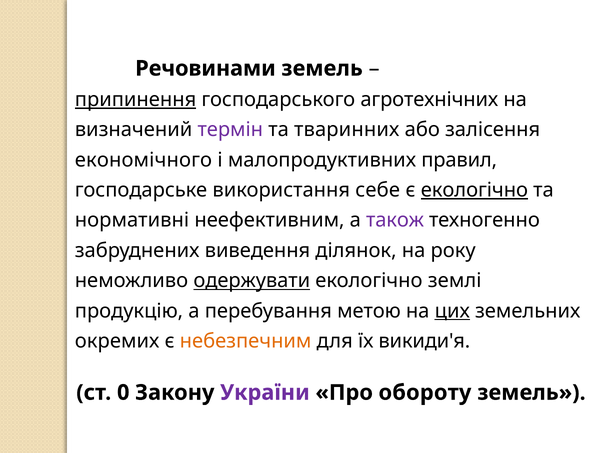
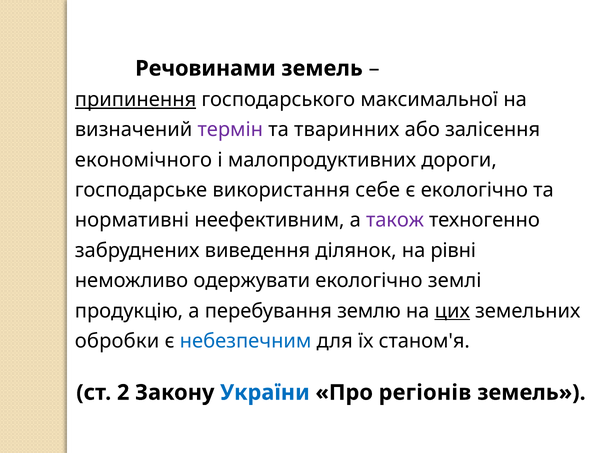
агротехнічних: агротехнічних -> максимальної
правил: правил -> дороги
екологічно at (474, 190) underline: present -> none
року: року -> рівні
одержувати underline: present -> none
метою: метою -> землю
окремих: окремих -> обробки
небезпечним colour: orange -> blue
викиди'я: викиди'я -> станом'я
0: 0 -> 2
України colour: purple -> blue
обороту: обороту -> регіонів
